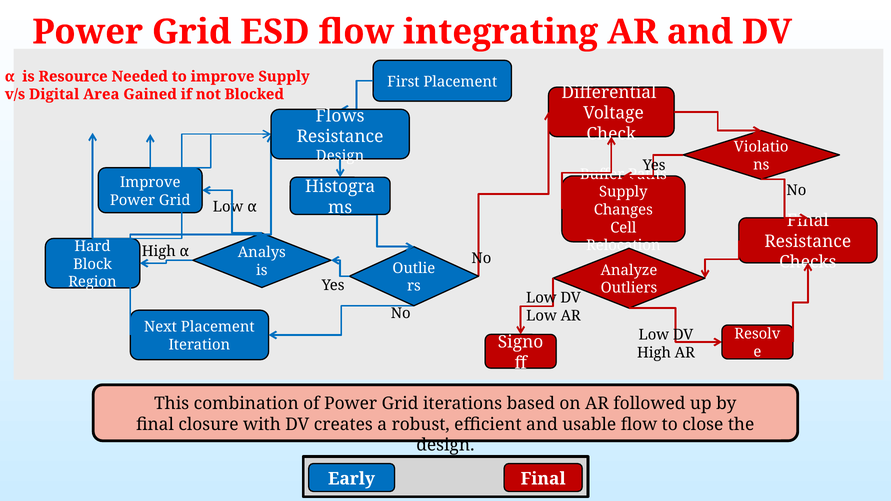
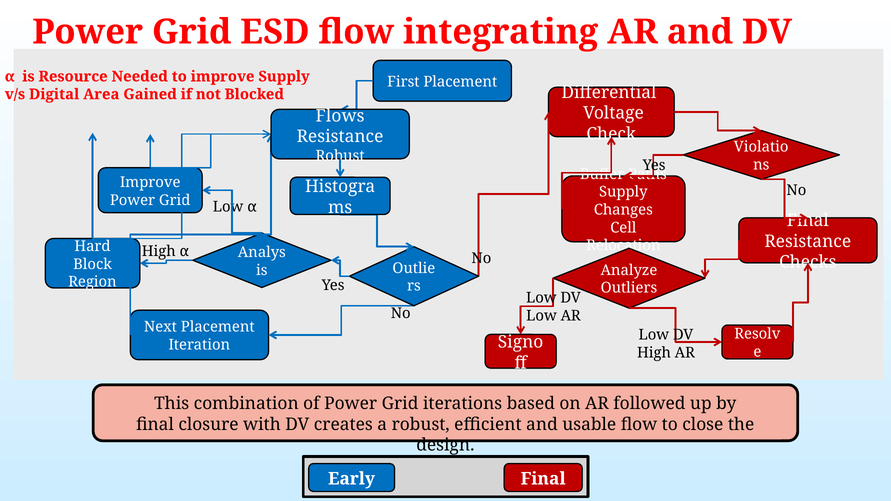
Design at (340, 156): Design -> Robust
